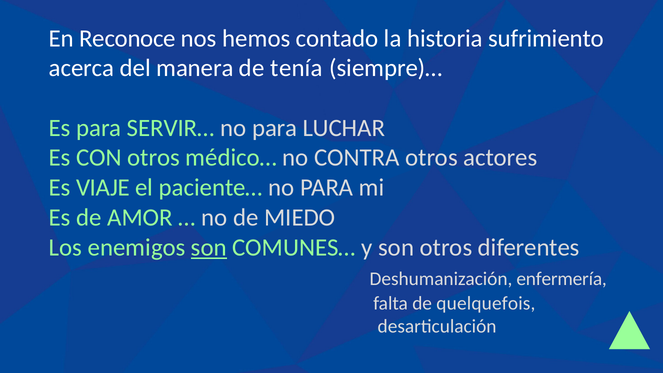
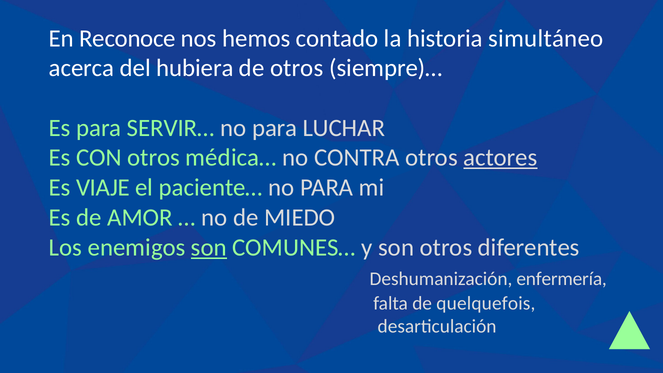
sufrimiento: sufrimiento -> simultáneo
manera: manera -> hubiera
de tenía: tenía -> otros
médico…: médico… -> médica…
actores underline: none -> present
